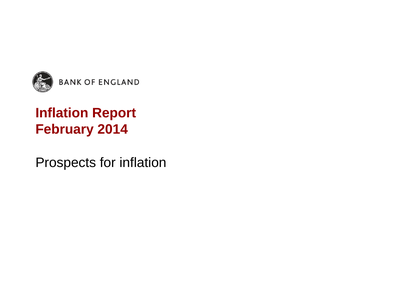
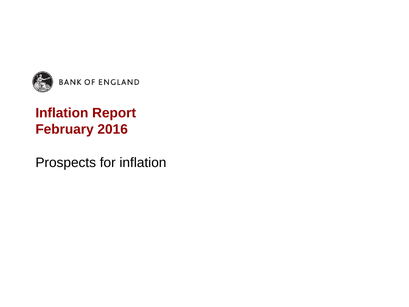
2014: 2014 -> 2016
